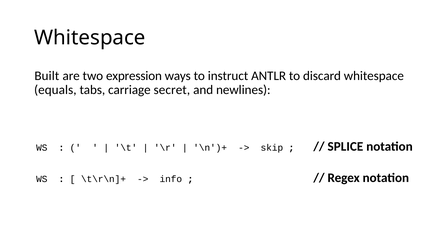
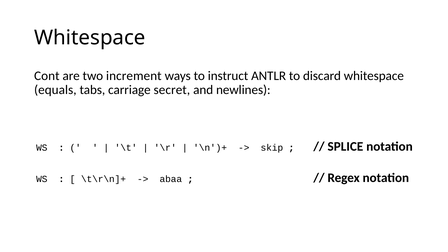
Built: Built -> Cont
expression: expression -> increment
info: info -> abaa
